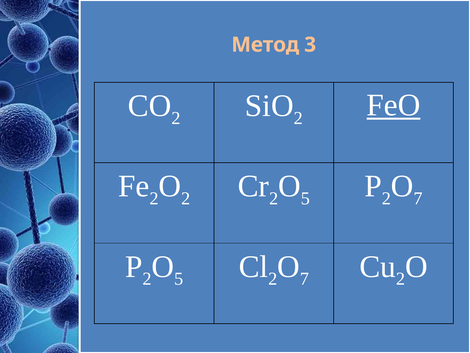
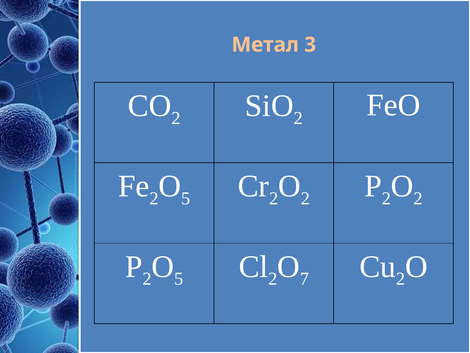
Метод: Метод -> Метал
FeO underline: present -> none
2 at (186, 198): 2 -> 5
5 at (305, 198): 5 -> 2
7 at (418, 198): 7 -> 2
